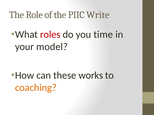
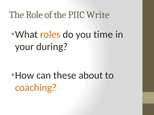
roles colour: red -> orange
model: model -> during
works: works -> about
